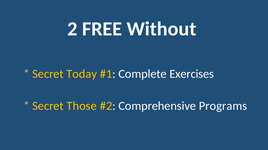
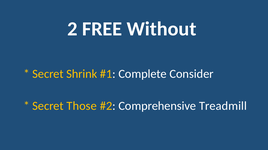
Today: Today -> Shrink
Exercises: Exercises -> Consider
Programs: Programs -> Treadmill
